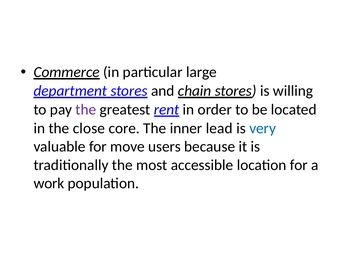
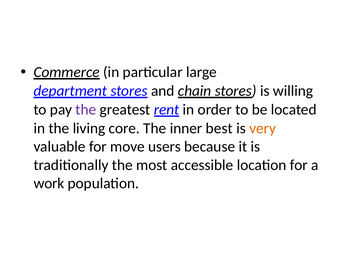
close: close -> living
lead: lead -> best
very colour: blue -> orange
